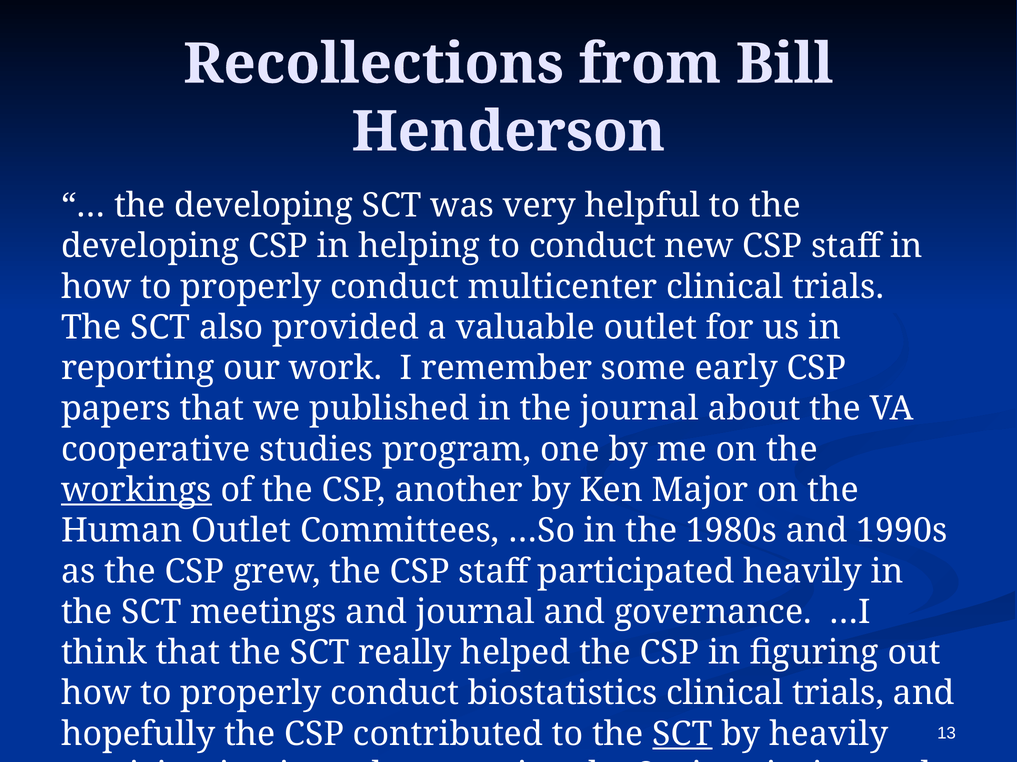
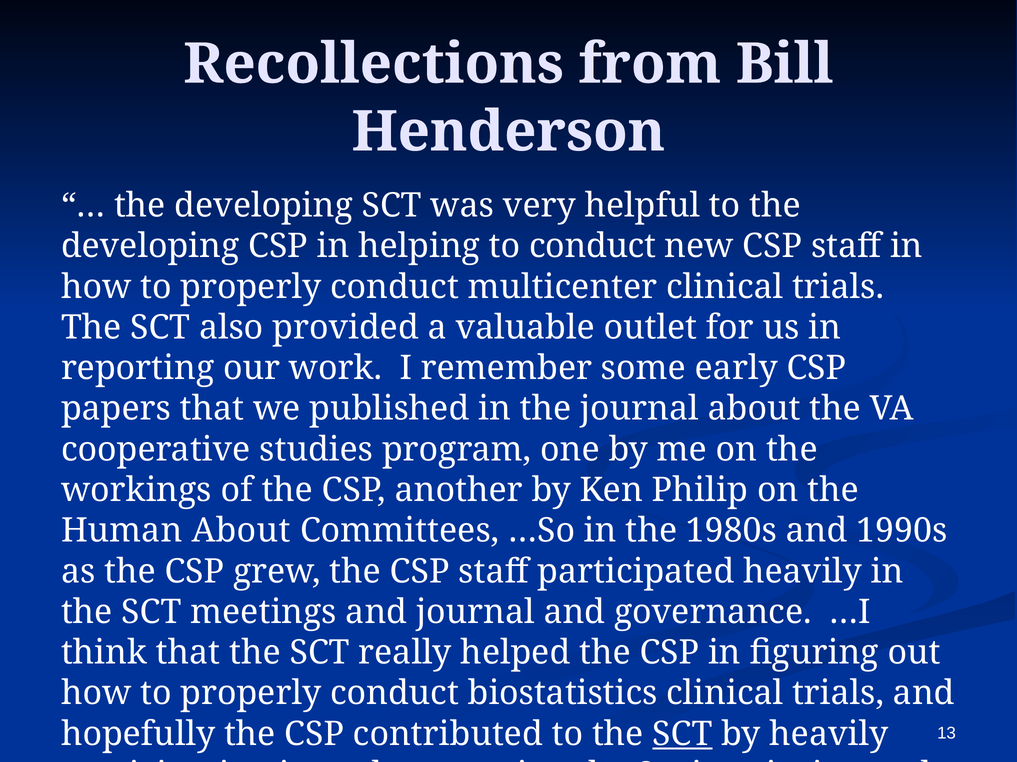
workings underline: present -> none
Major: Major -> Philip
Human Outlet: Outlet -> About
